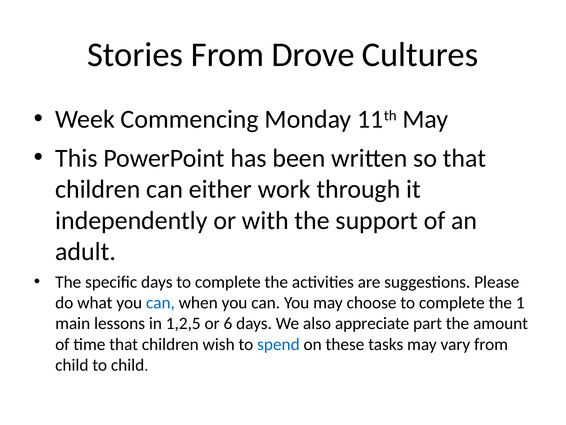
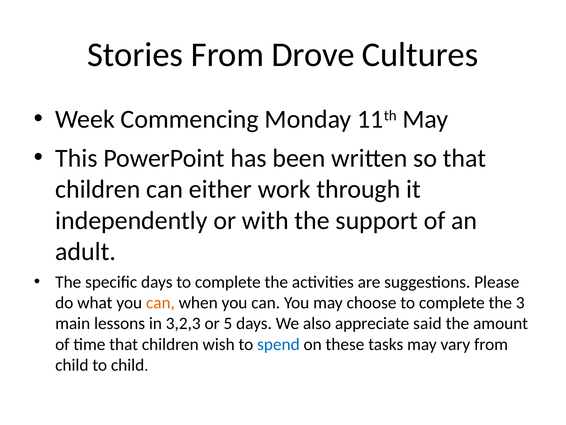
can at (160, 302) colour: blue -> orange
1: 1 -> 3
1,2,5: 1,2,5 -> 3,2,3
6: 6 -> 5
part: part -> said
